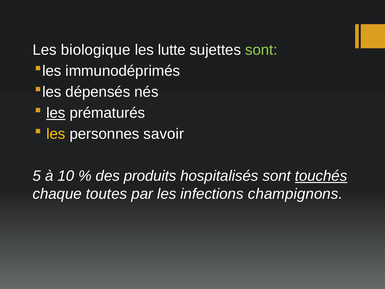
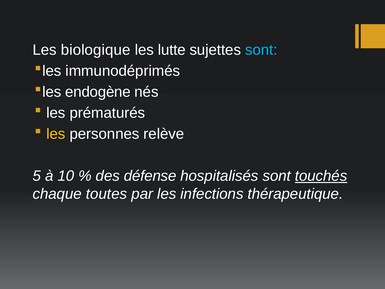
sont at (261, 50) colour: light green -> light blue
dépensés: dépensés -> endogène
les at (56, 113) underline: present -> none
savoir: savoir -> relève
produits: produits -> défense
champignons: champignons -> thérapeutique
